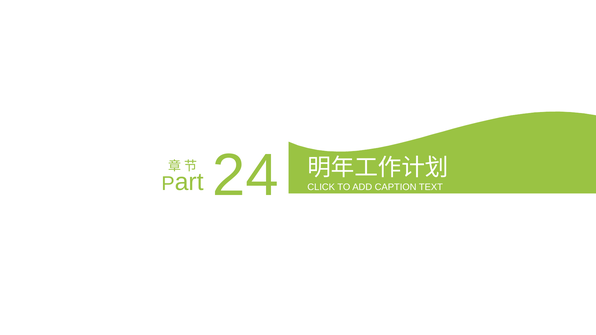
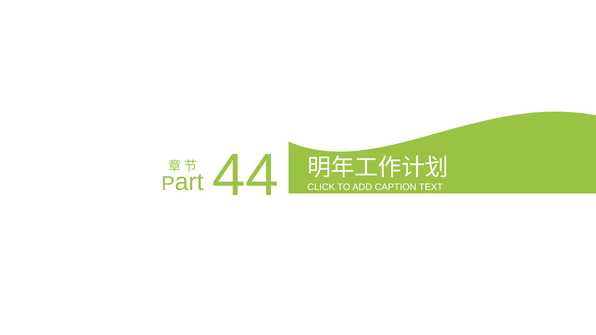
24: 24 -> 44
